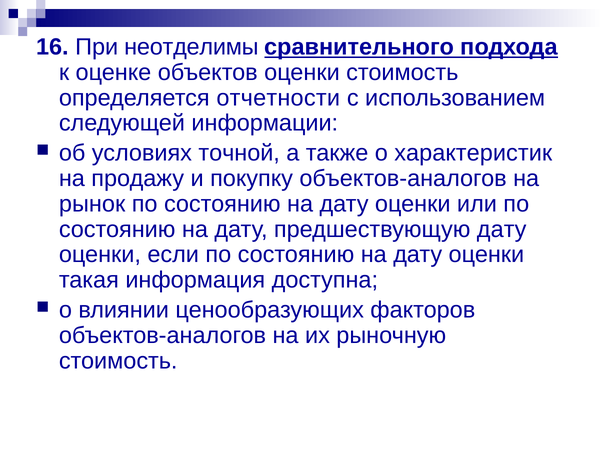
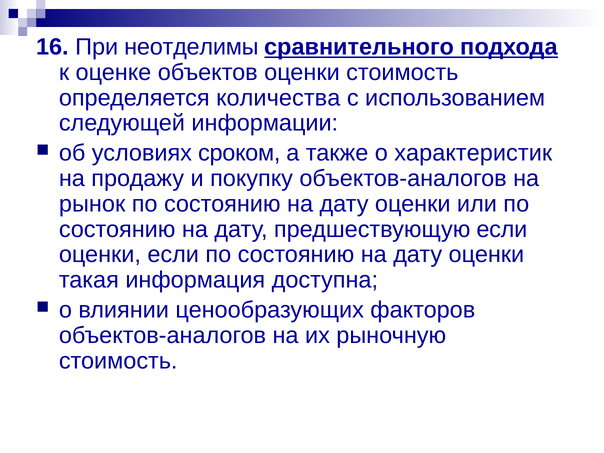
отчетности: отчетности -> количества
точной: точной -> сроком
предшествующую дату: дату -> если
